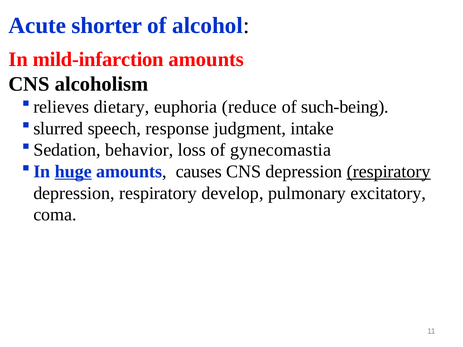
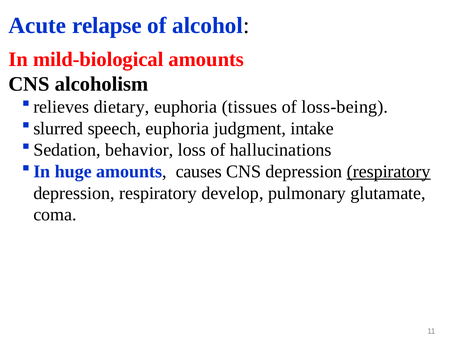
shorter: shorter -> relapse
mild-infarction: mild-infarction -> mild-biological
reduce: reduce -> tissues
such-being: such-being -> loss-being
speech response: response -> euphoria
gynecomastia: gynecomastia -> hallucinations
huge underline: present -> none
excitatory: excitatory -> glutamate
